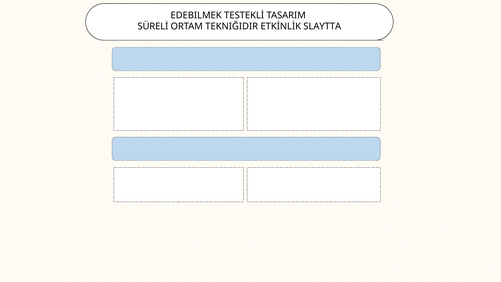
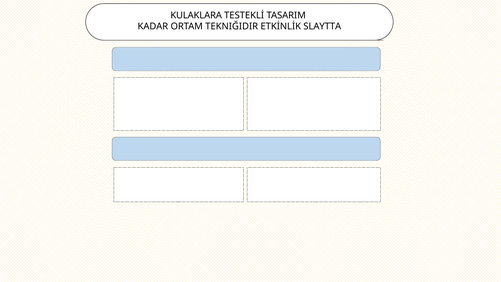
EDEBILMEK: EDEBILMEK -> KULAKLARA
SÜRELİ: SÜRELİ -> KADAR
